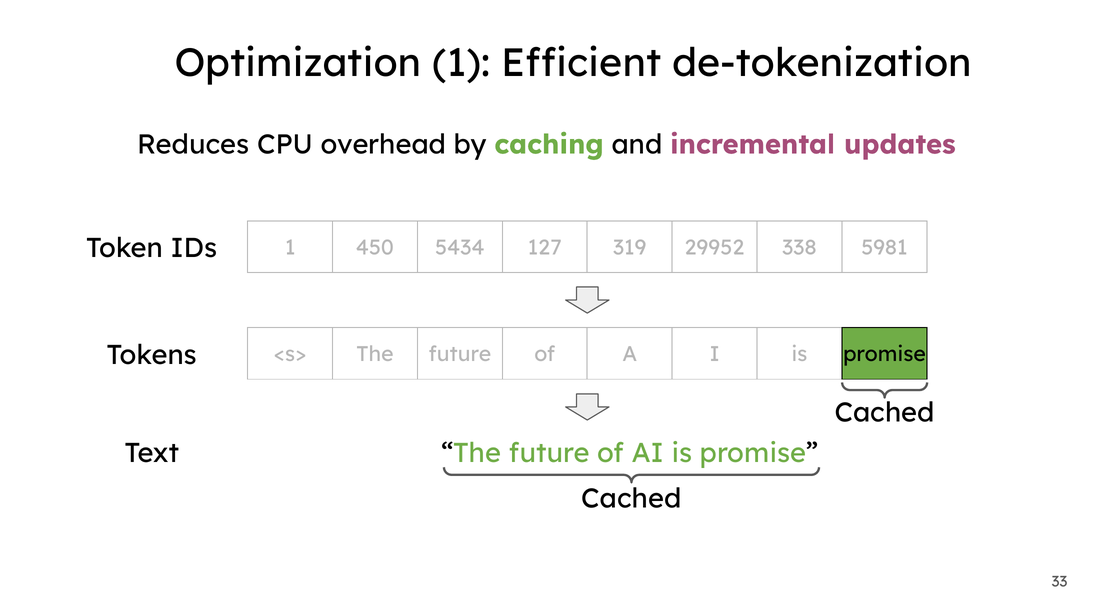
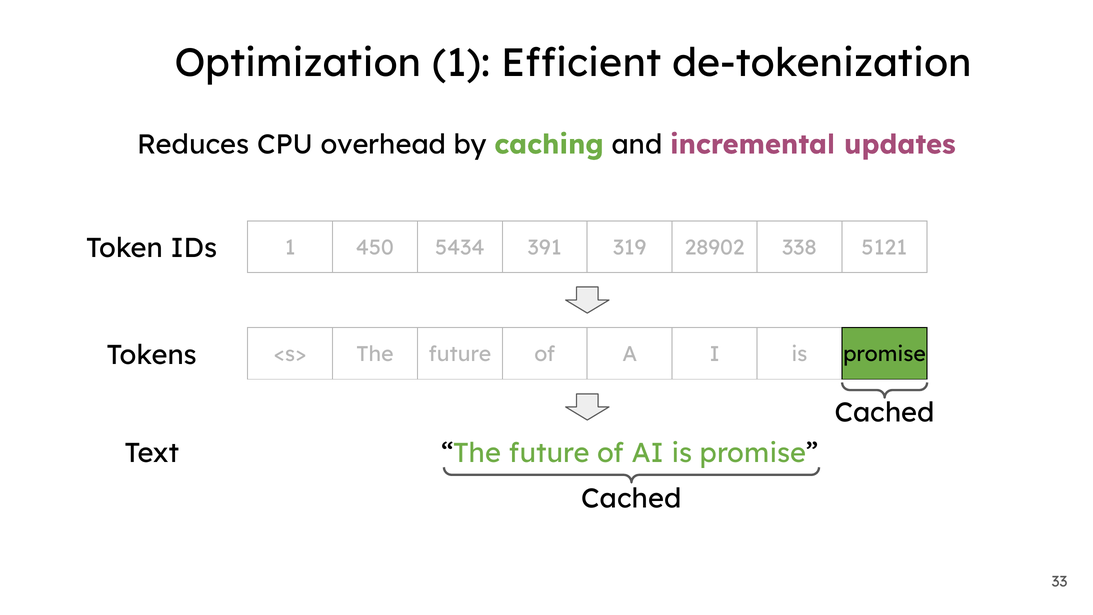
127: 127 -> 391
29952: 29952 -> 28902
5981: 5981 -> 5121
